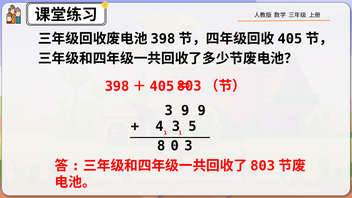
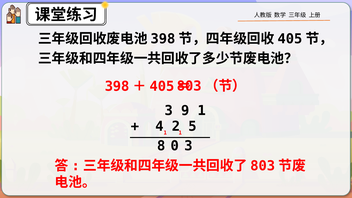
9 9: 9 -> 1
4 3: 3 -> 2
